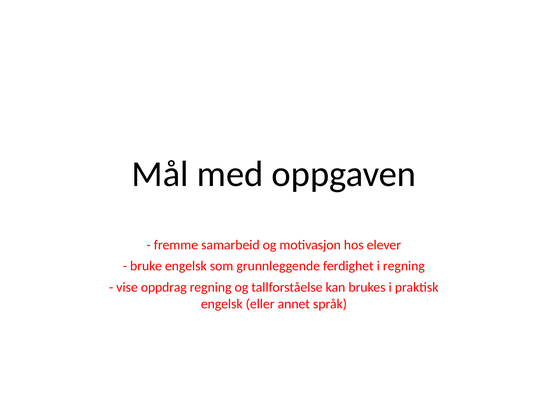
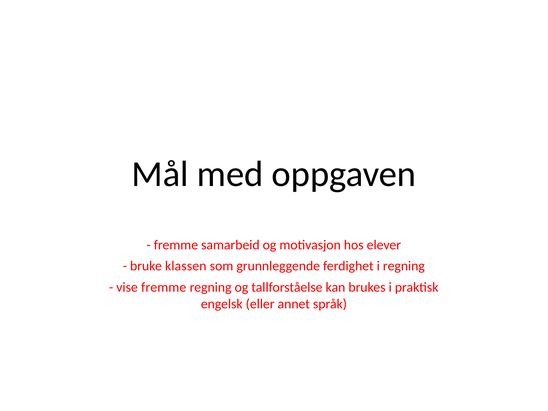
bruke engelsk: engelsk -> klassen
vise oppdrag: oppdrag -> fremme
